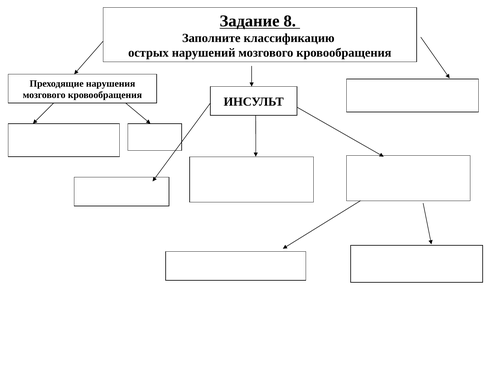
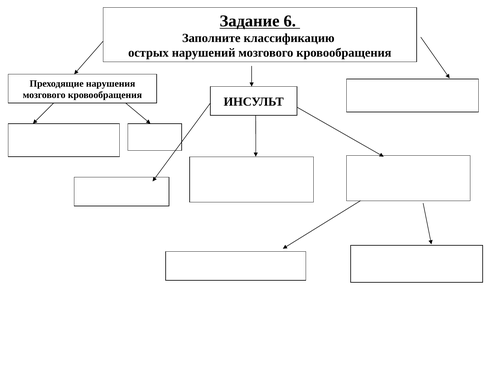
8: 8 -> 6
